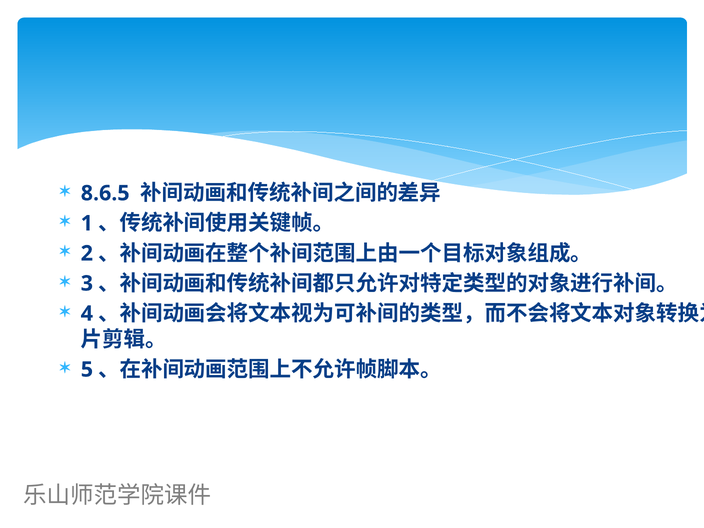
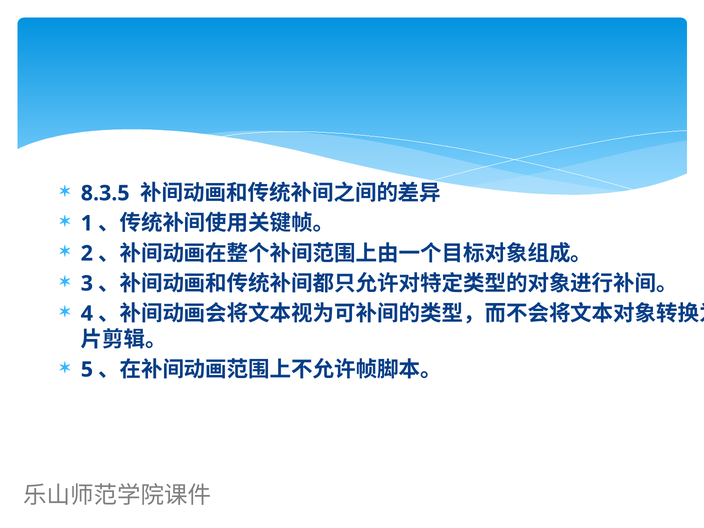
8.6.5: 8.6.5 -> 8.3.5
